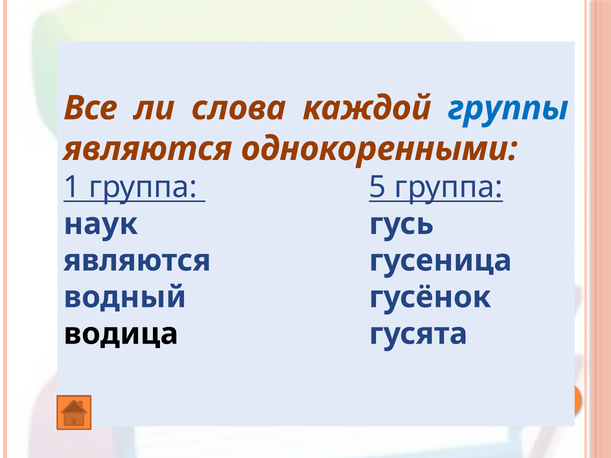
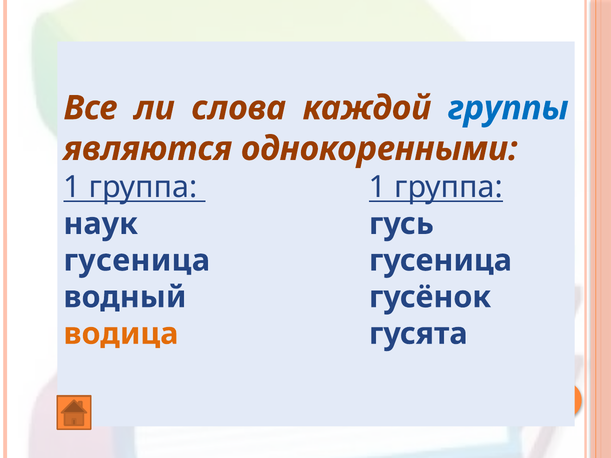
группа 5: 5 -> 1
являются at (137, 261): являются -> гусеница
водица colour: black -> orange
